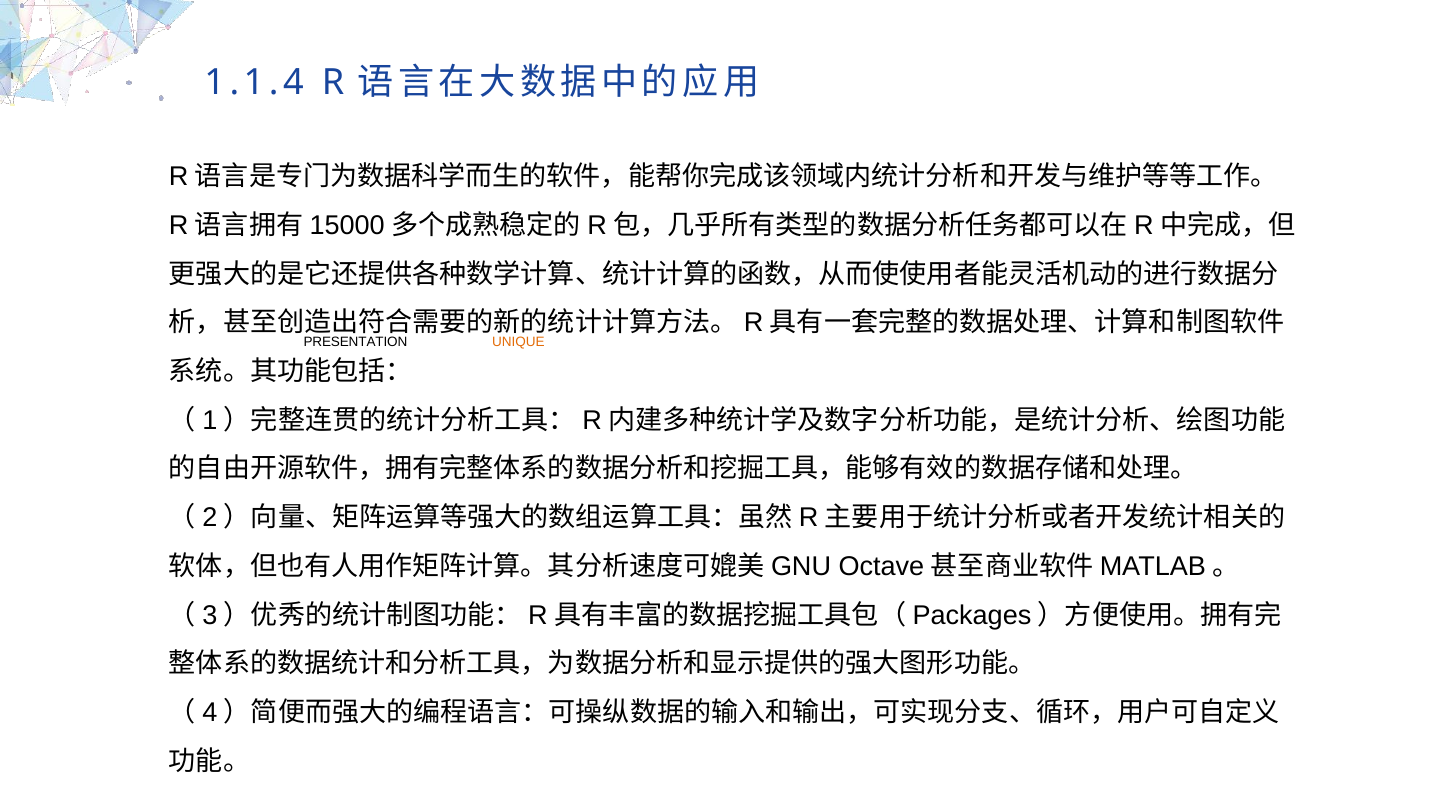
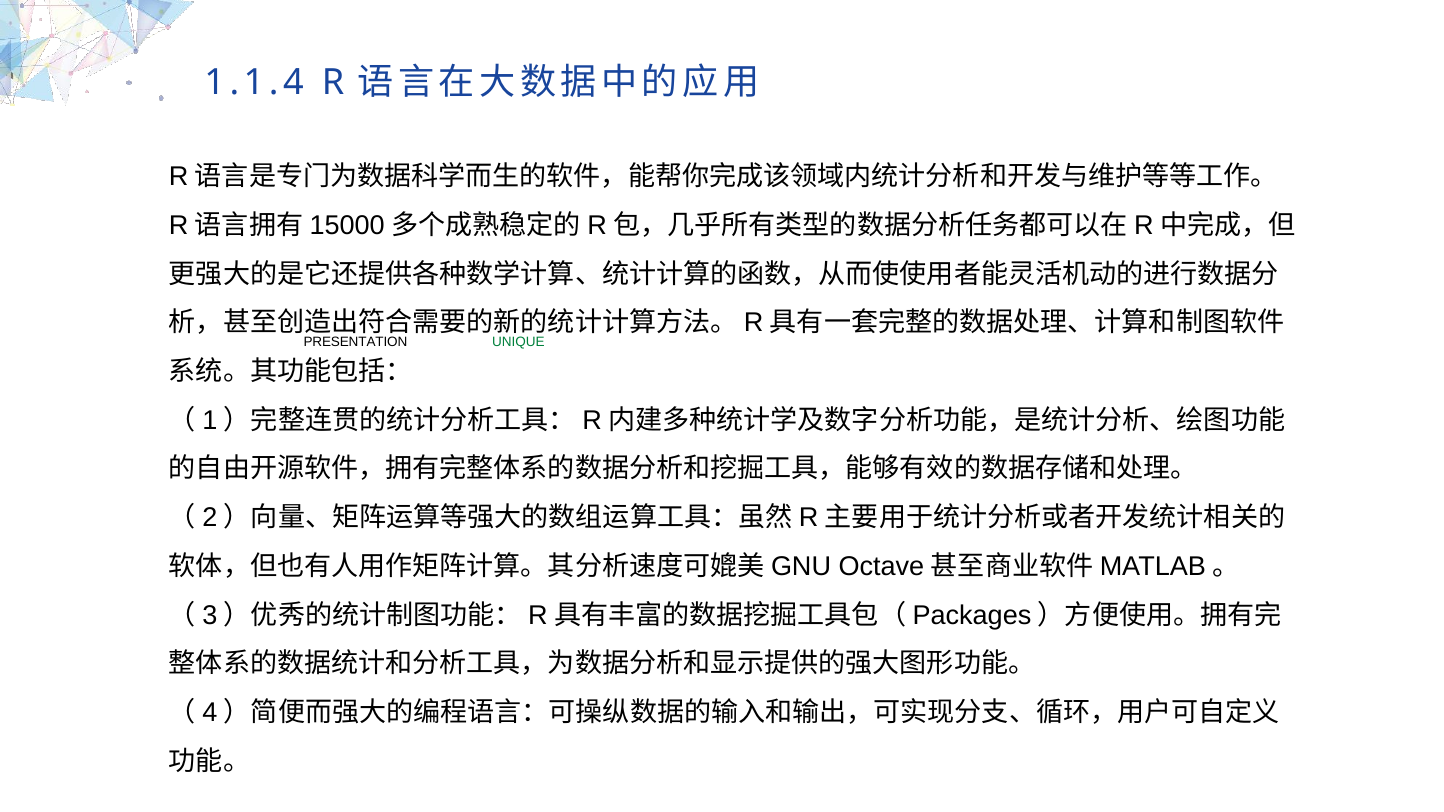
UNIQUE colour: orange -> green
